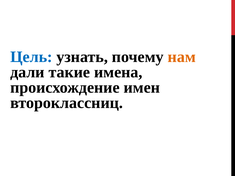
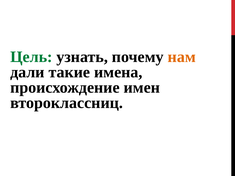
Цель colour: blue -> green
